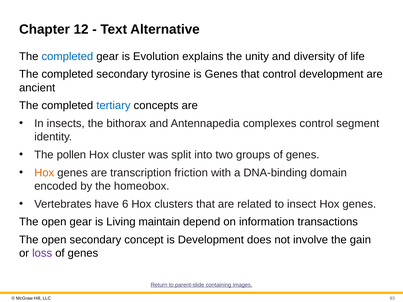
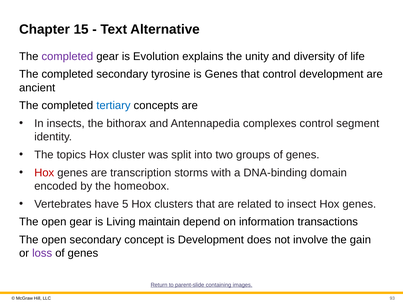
12: 12 -> 15
completed at (67, 56) colour: blue -> purple
pollen: pollen -> topics
Hox at (44, 173) colour: orange -> red
friction: friction -> storms
6: 6 -> 5
